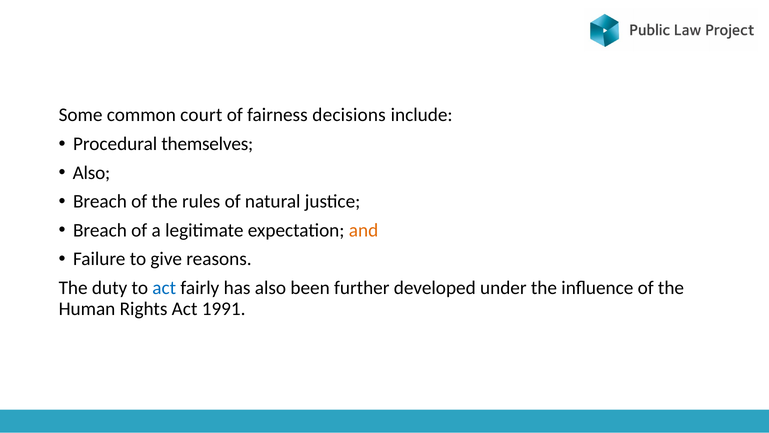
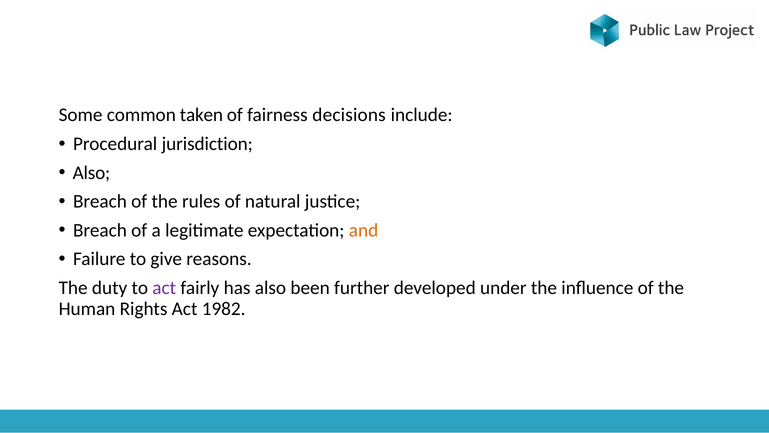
court: court -> taken
themselves: themselves -> jurisdiction
act at (164, 288) colour: blue -> purple
1991: 1991 -> 1982
